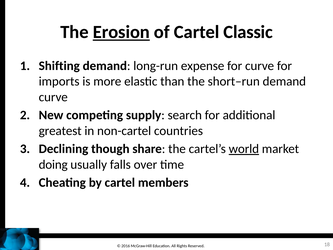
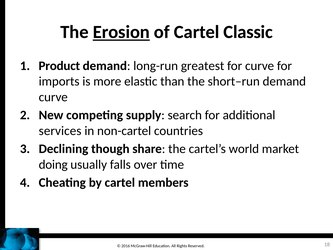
Shifting: Shifting -> Product
expense: expense -> greatest
greatest: greatest -> services
world underline: present -> none
